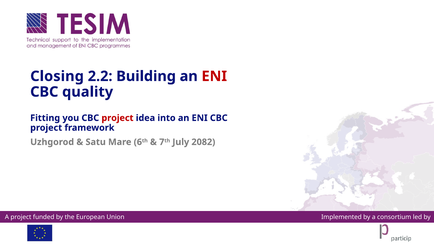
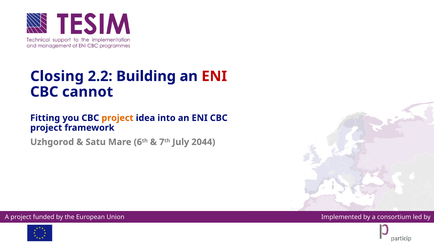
quality: quality -> cannot
project at (117, 118) colour: red -> orange
2082: 2082 -> 2044
